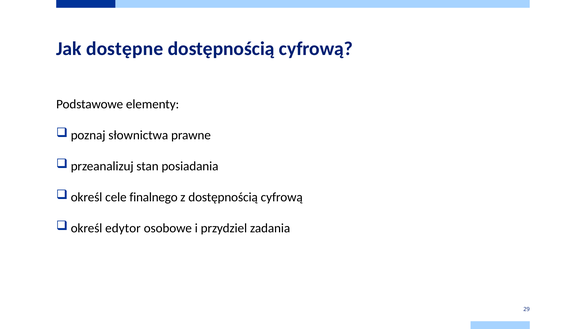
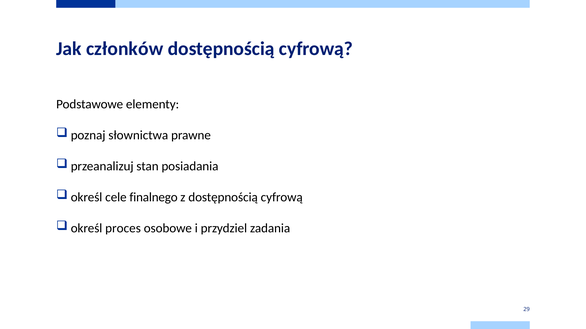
dostępne: dostępne -> członków
edytor: edytor -> proces
